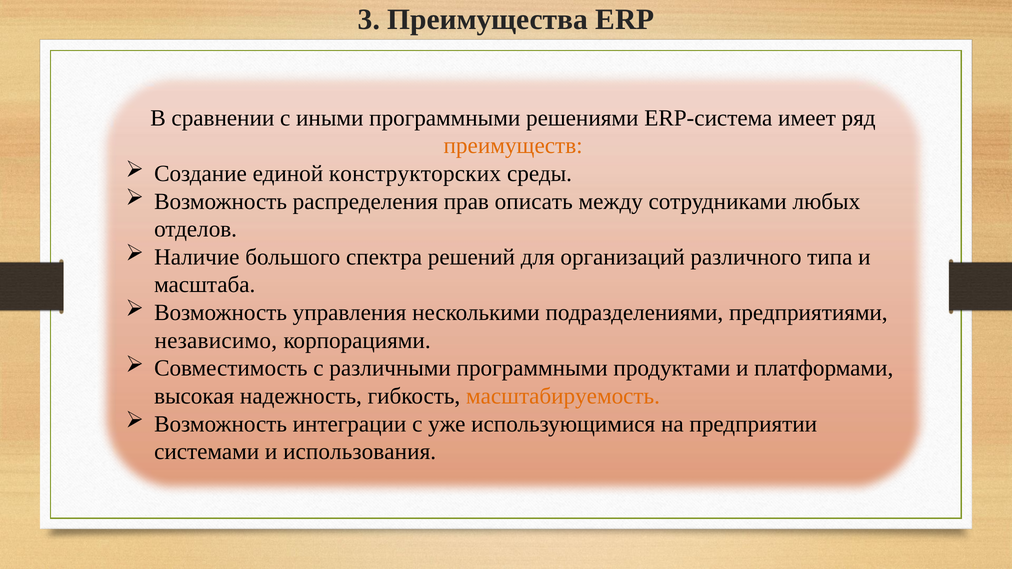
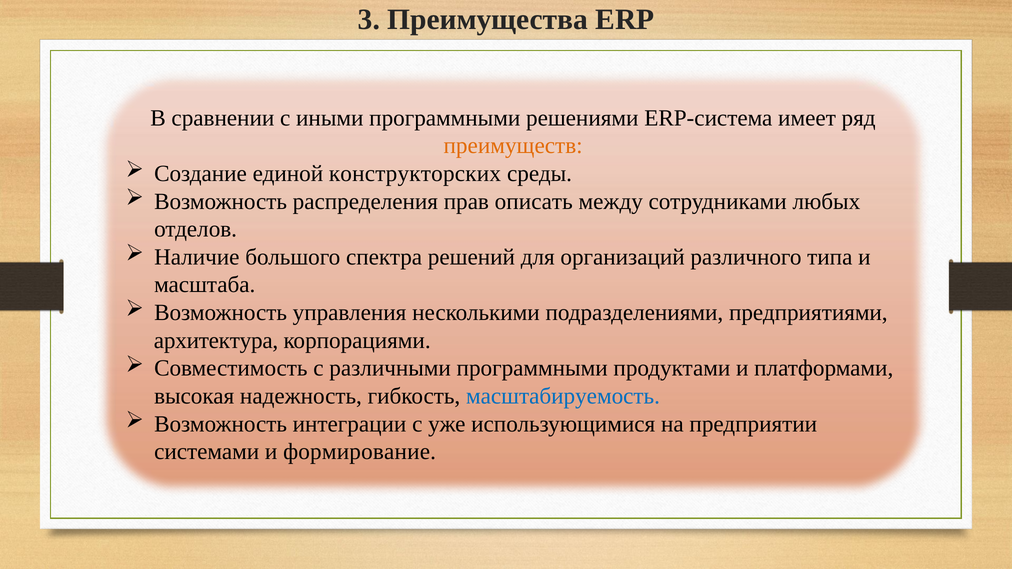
независимо: независимо -> архитектура
масштабируемость colour: orange -> blue
использования: использования -> формирование
